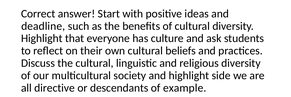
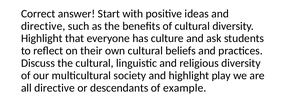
deadline at (43, 26): deadline -> directive
side: side -> play
